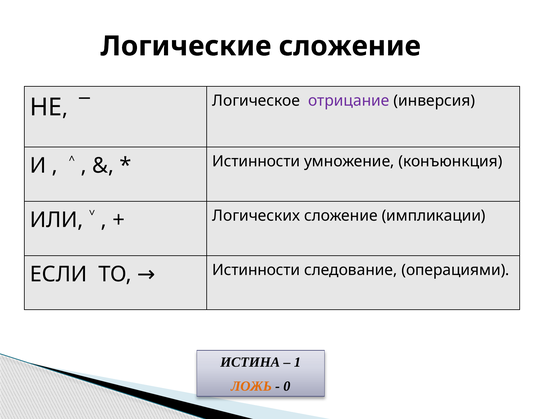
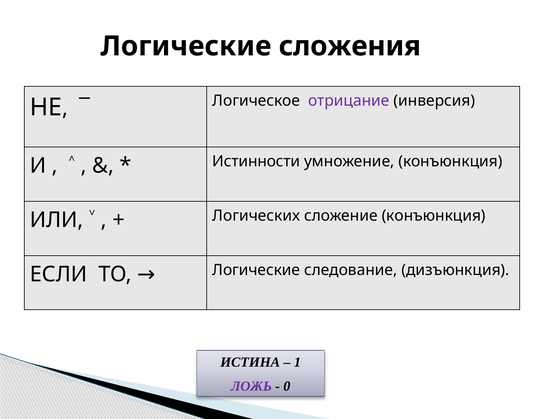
Логические сложение: сложение -> сложения
сложение импликации: импликации -> конъюнкция
Истинности at (256, 270): Истинности -> Логические
операциями: операциями -> дизъюнкция
ЛОЖЬ colour: orange -> purple
